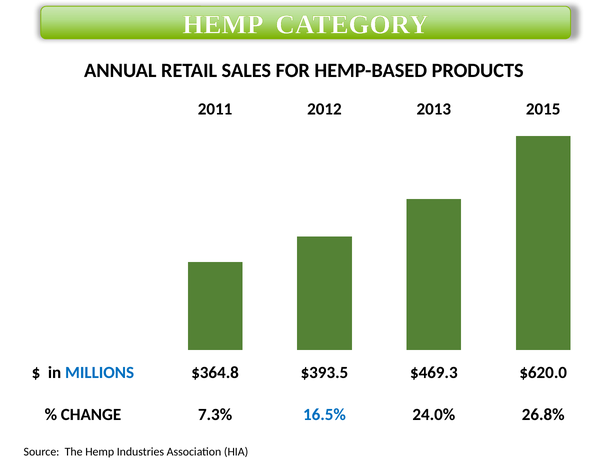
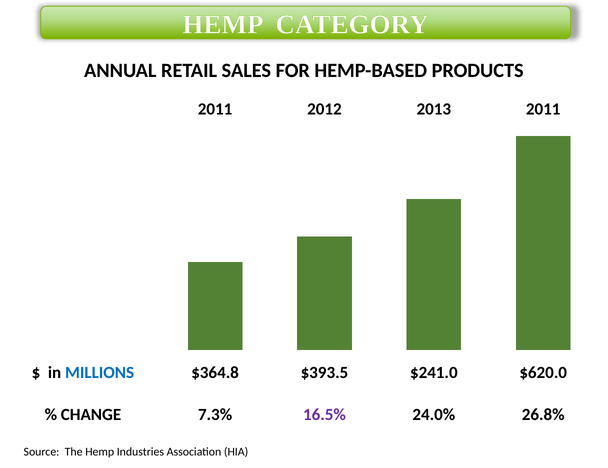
2013 2015: 2015 -> 2011
$469.3: $469.3 -> $241.0
16.5% colour: blue -> purple
